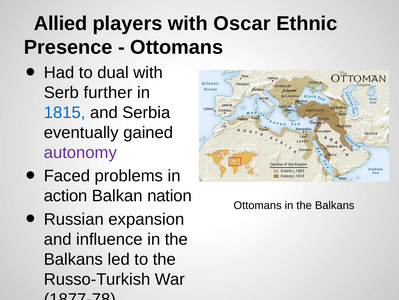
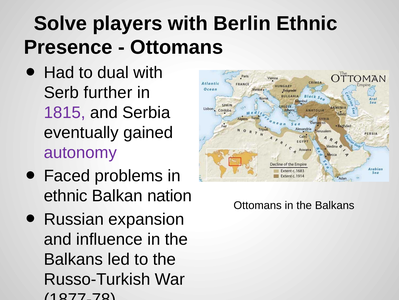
Allied: Allied -> Solve
Oscar: Oscar -> Berlin
1815 colour: blue -> purple
action at (66, 195): action -> ethnic
